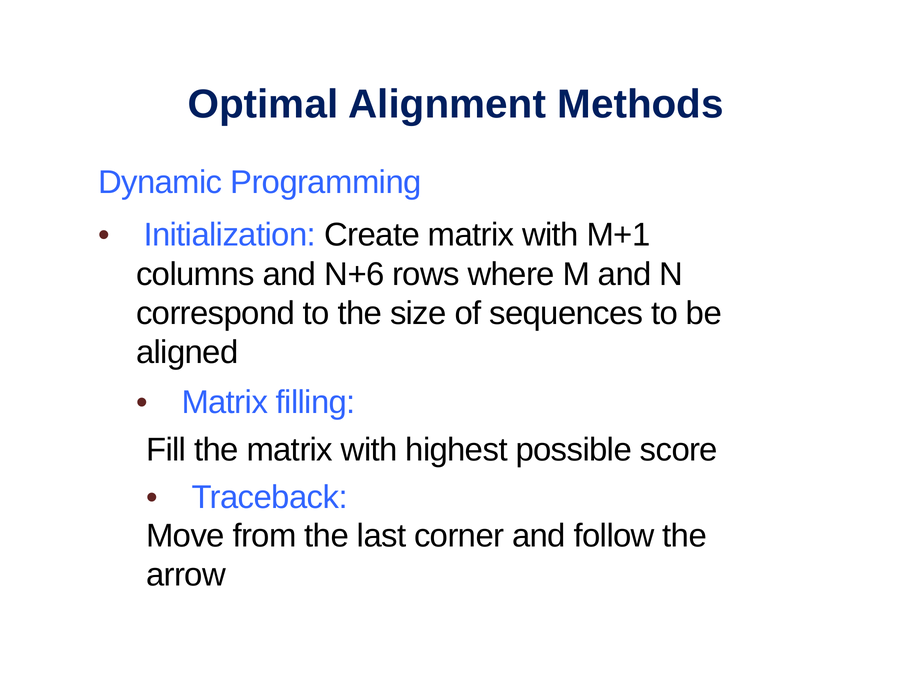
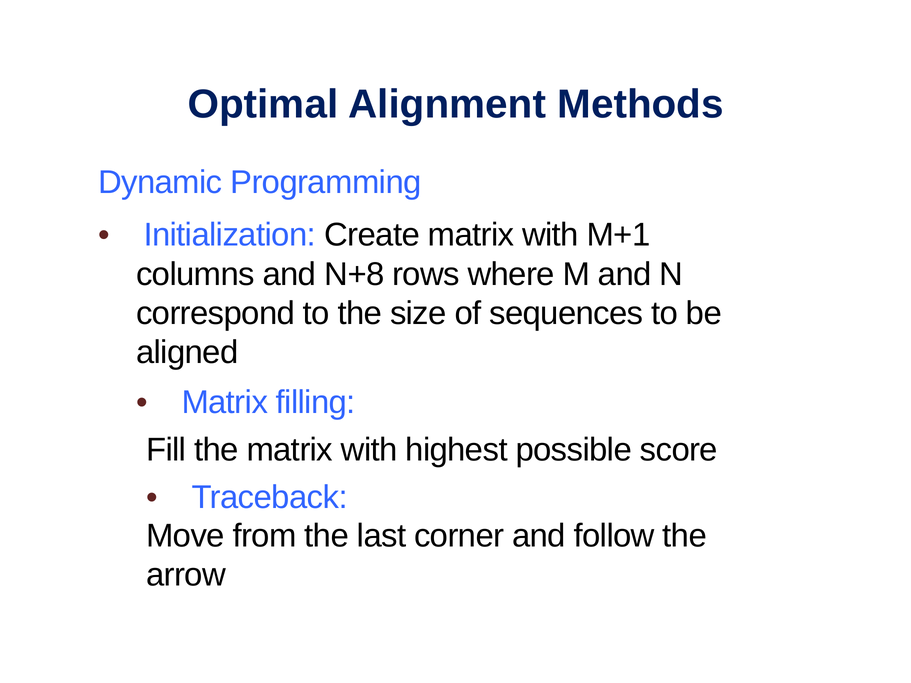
N+6: N+6 -> N+8
